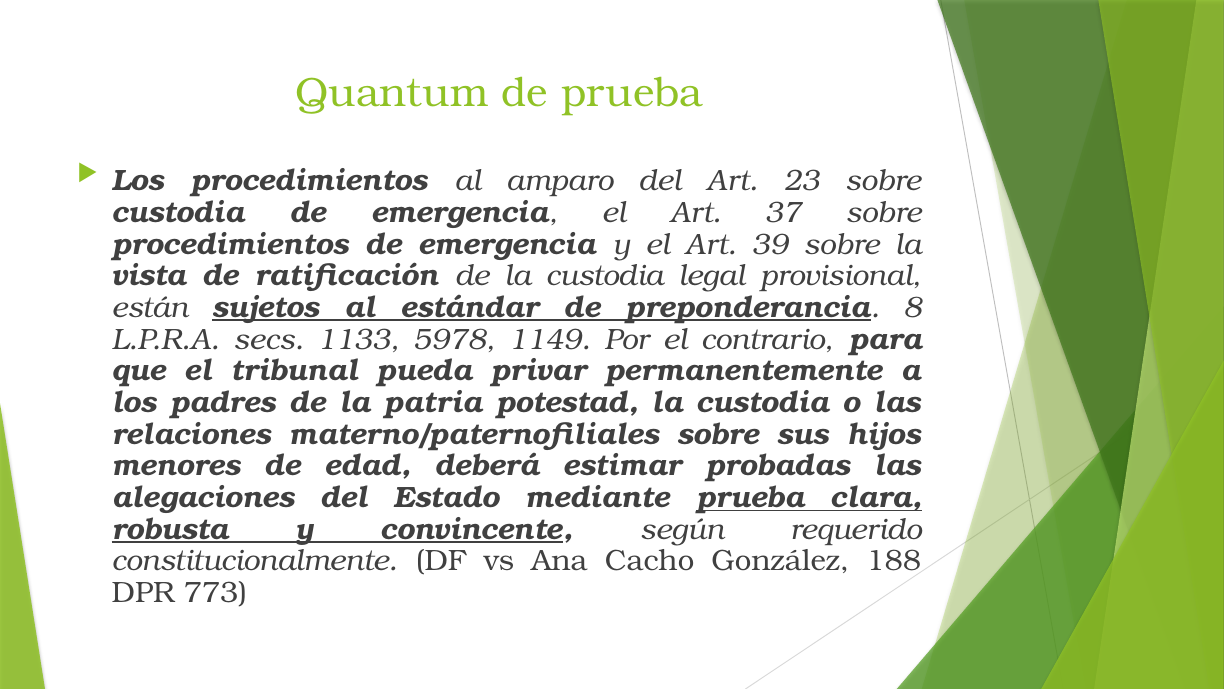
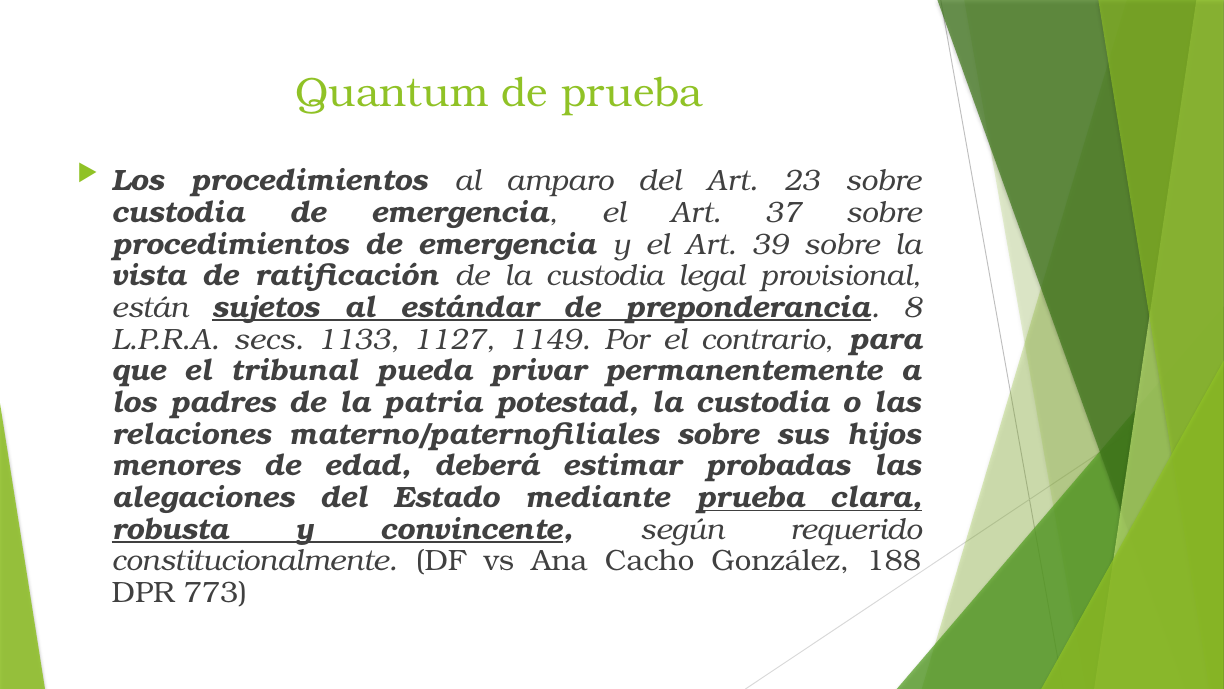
5978: 5978 -> 1127
